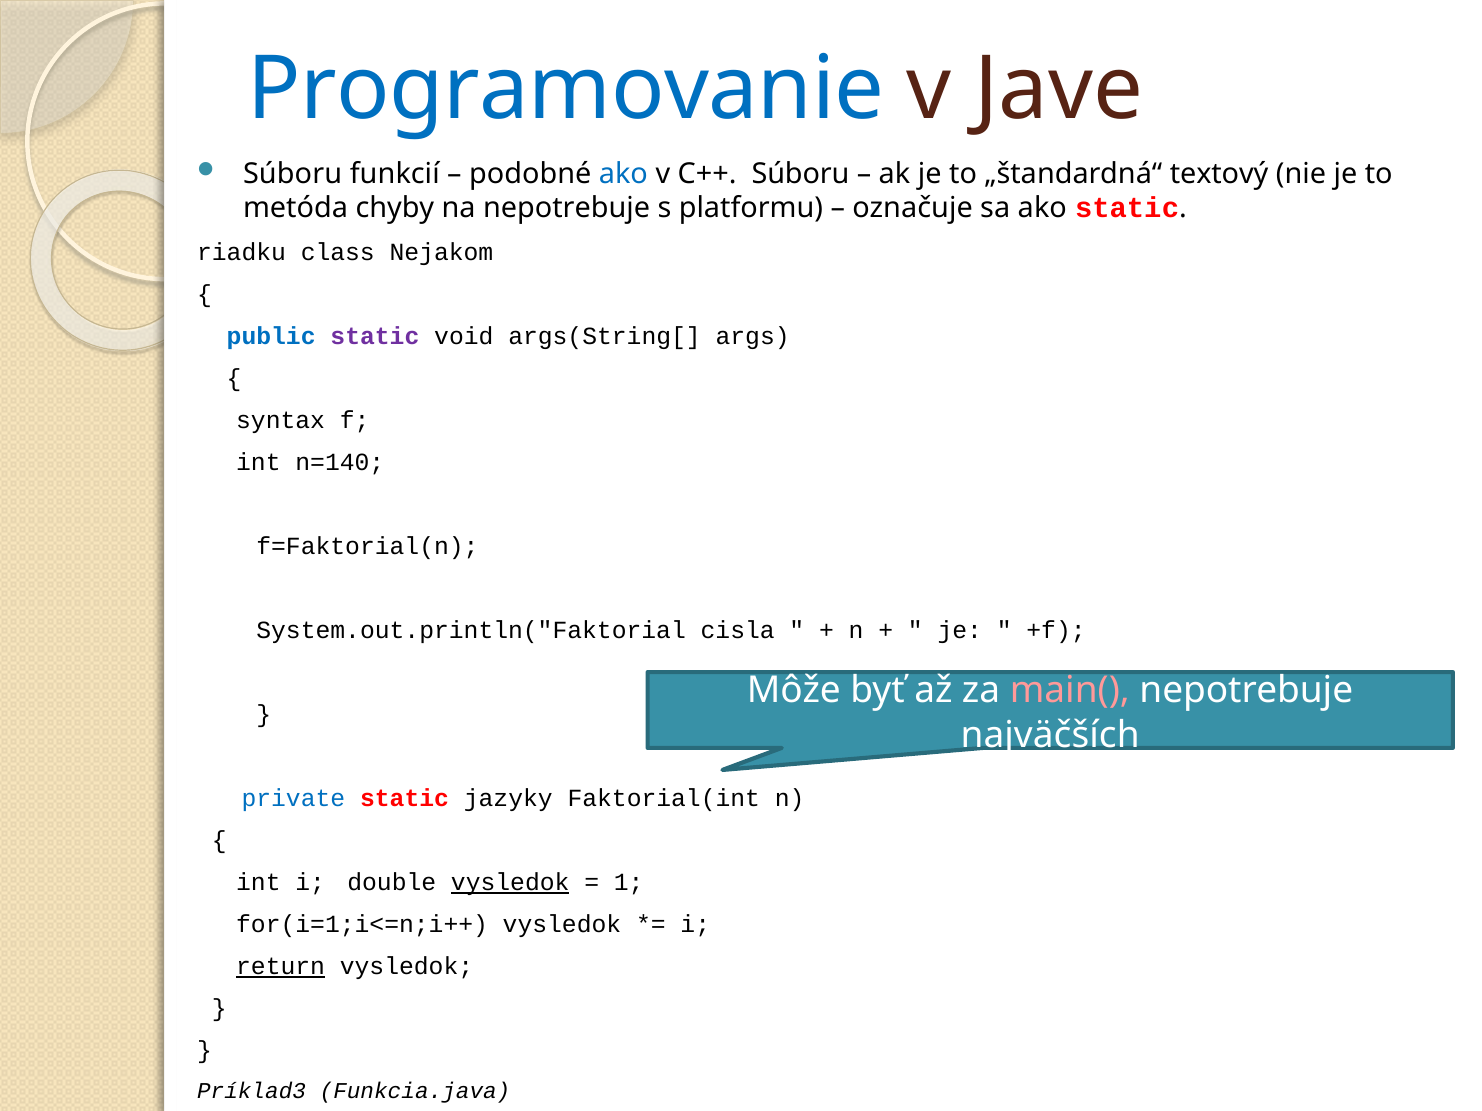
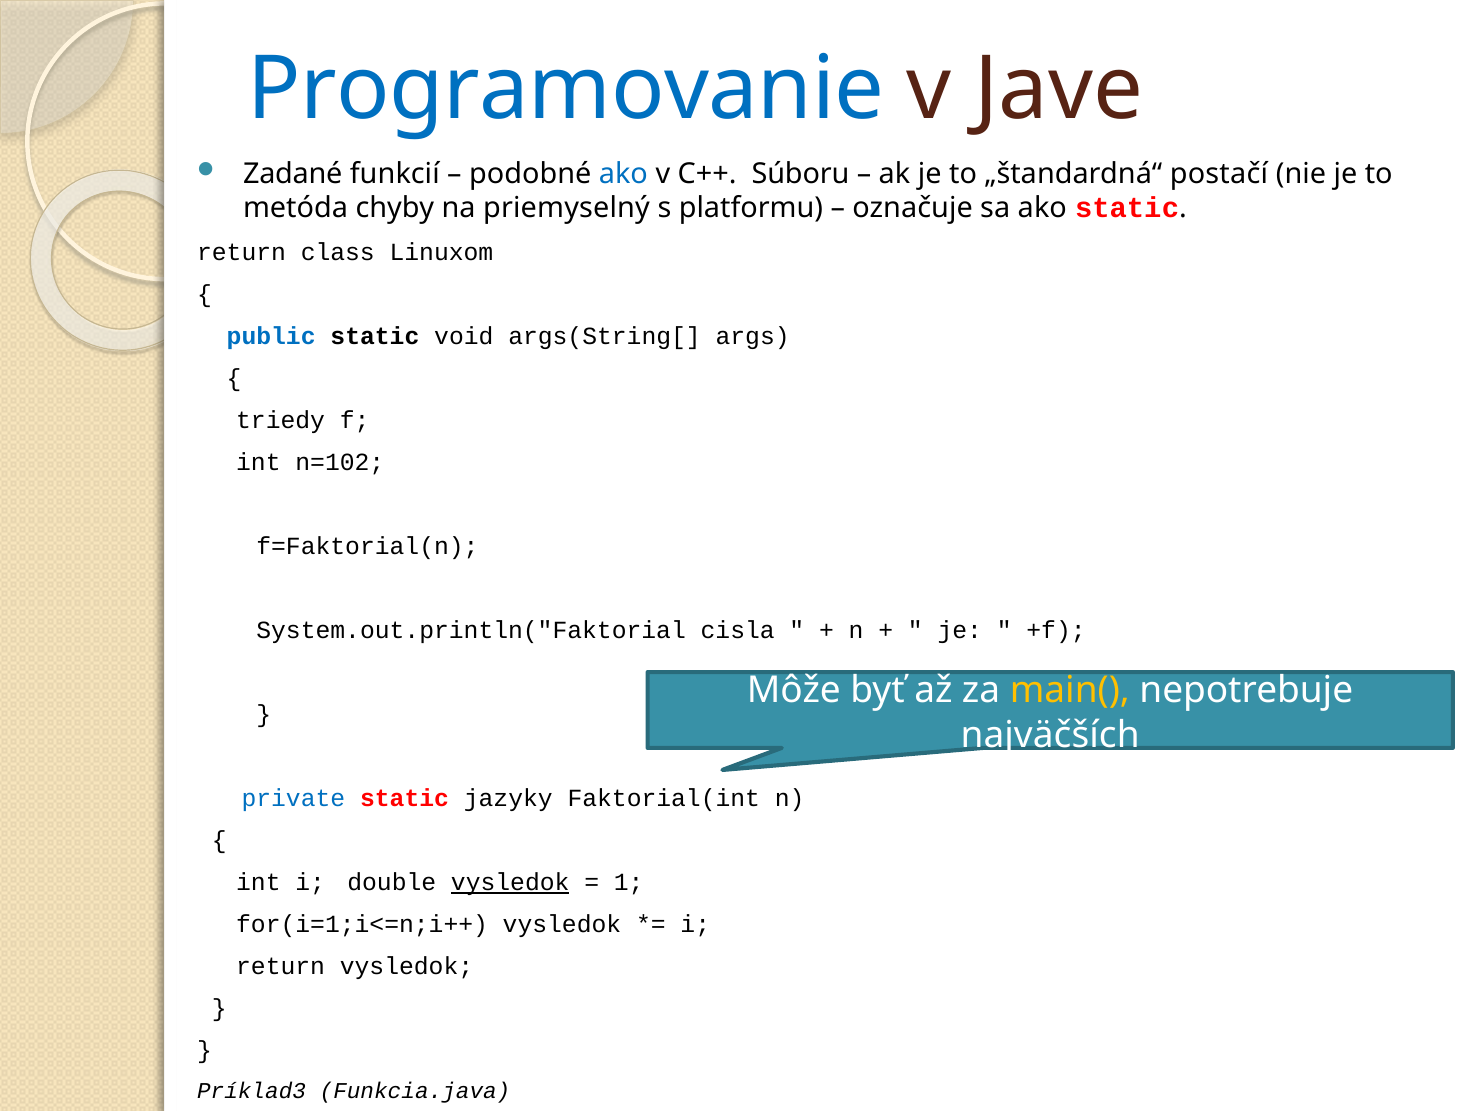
Súboru at (293, 174): Súboru -> Zadané
textový: textový -> postačí
na nepotrebuje: nepotrebuje -> priemyselný
riadku at (242, 253): riadku -> return
Nejakom: Nejakom -> Linuxom
static at (375, 337) colour: purple -> black
syntax: syntax -> triedy
n=140: n=140 -> n=102
main( colour: pink -> yellow
return at (281, 967) underline: present -> none
